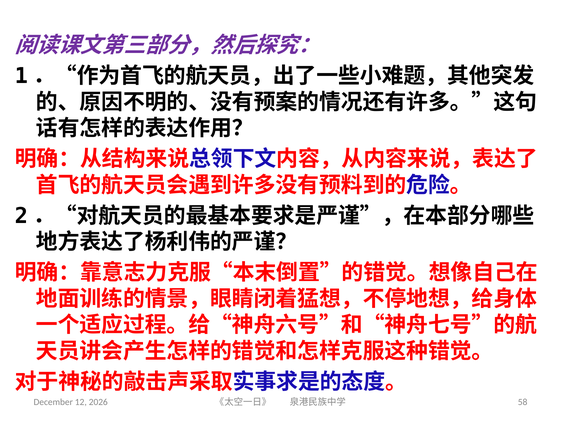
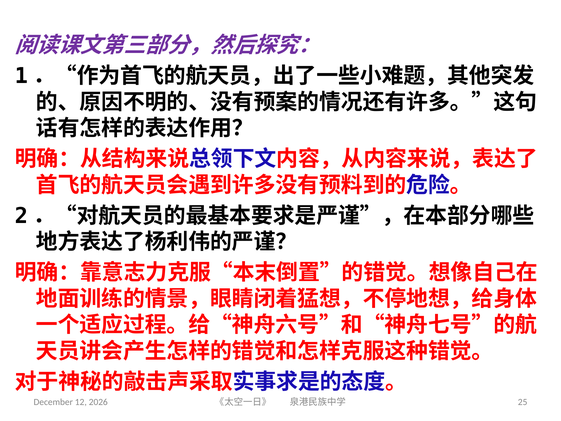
58: 58 -> 25
